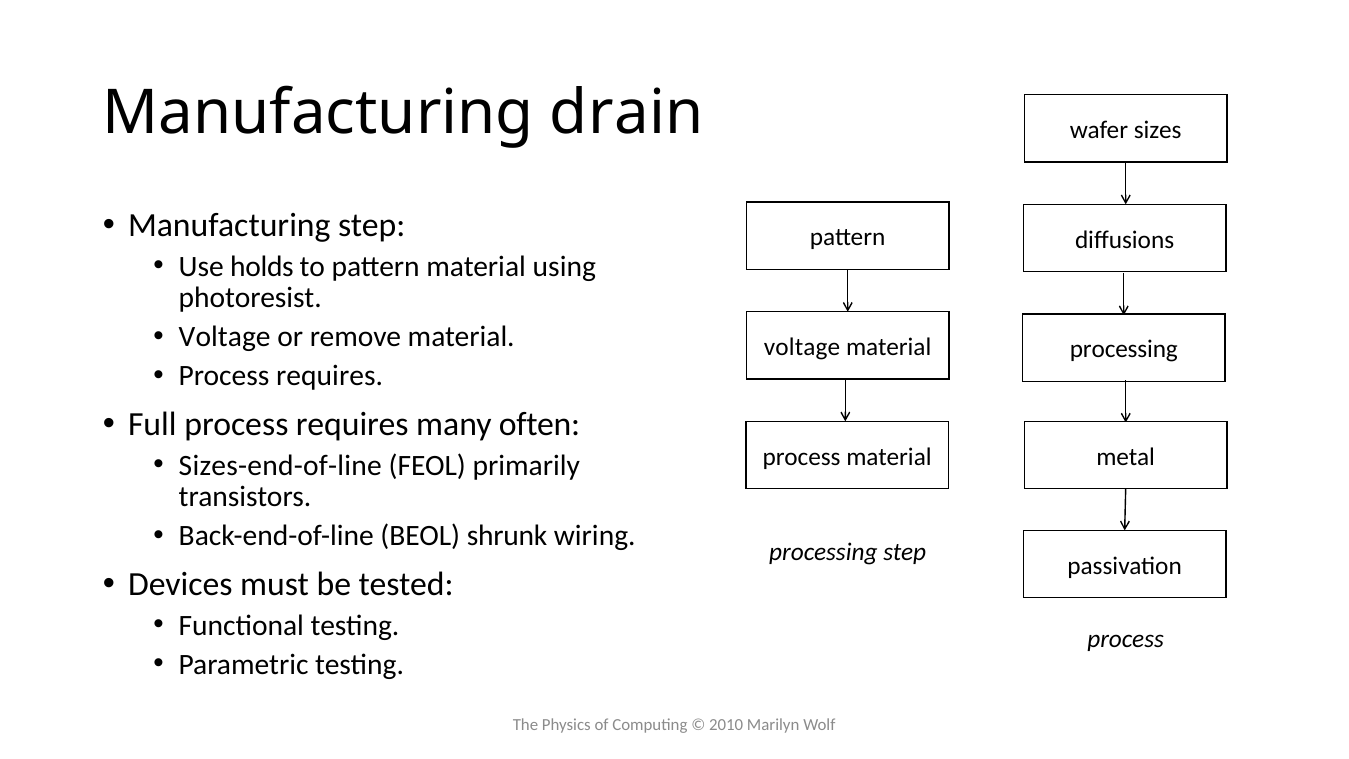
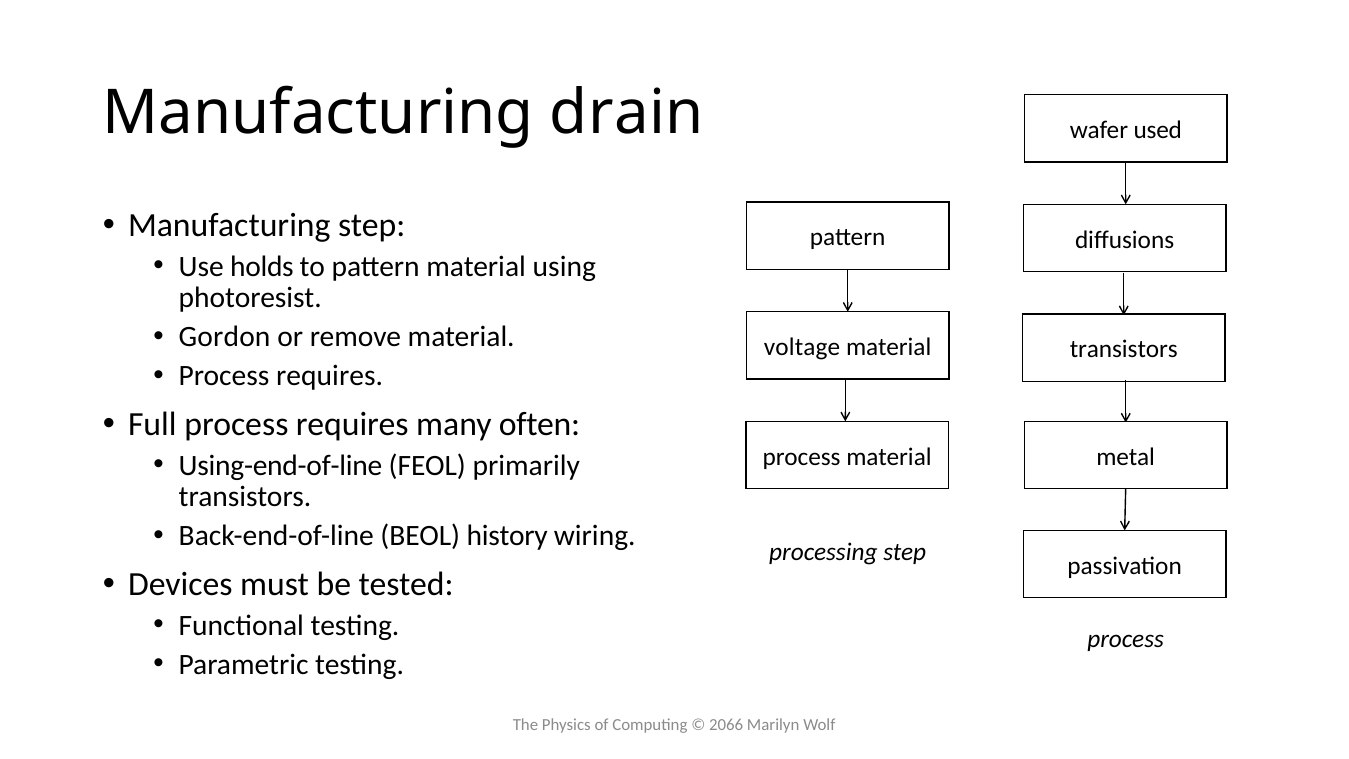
sizes: sizes -> used
Voltage at (225, 337): Voltage -> Gordon
processing at (1124, 349): processing -> transistors
Sizes-end-of-line: Sizes-end-of-line -> Using-end-of-line
shrunk: shrunk -> history
2010: 2010 -> 2066
